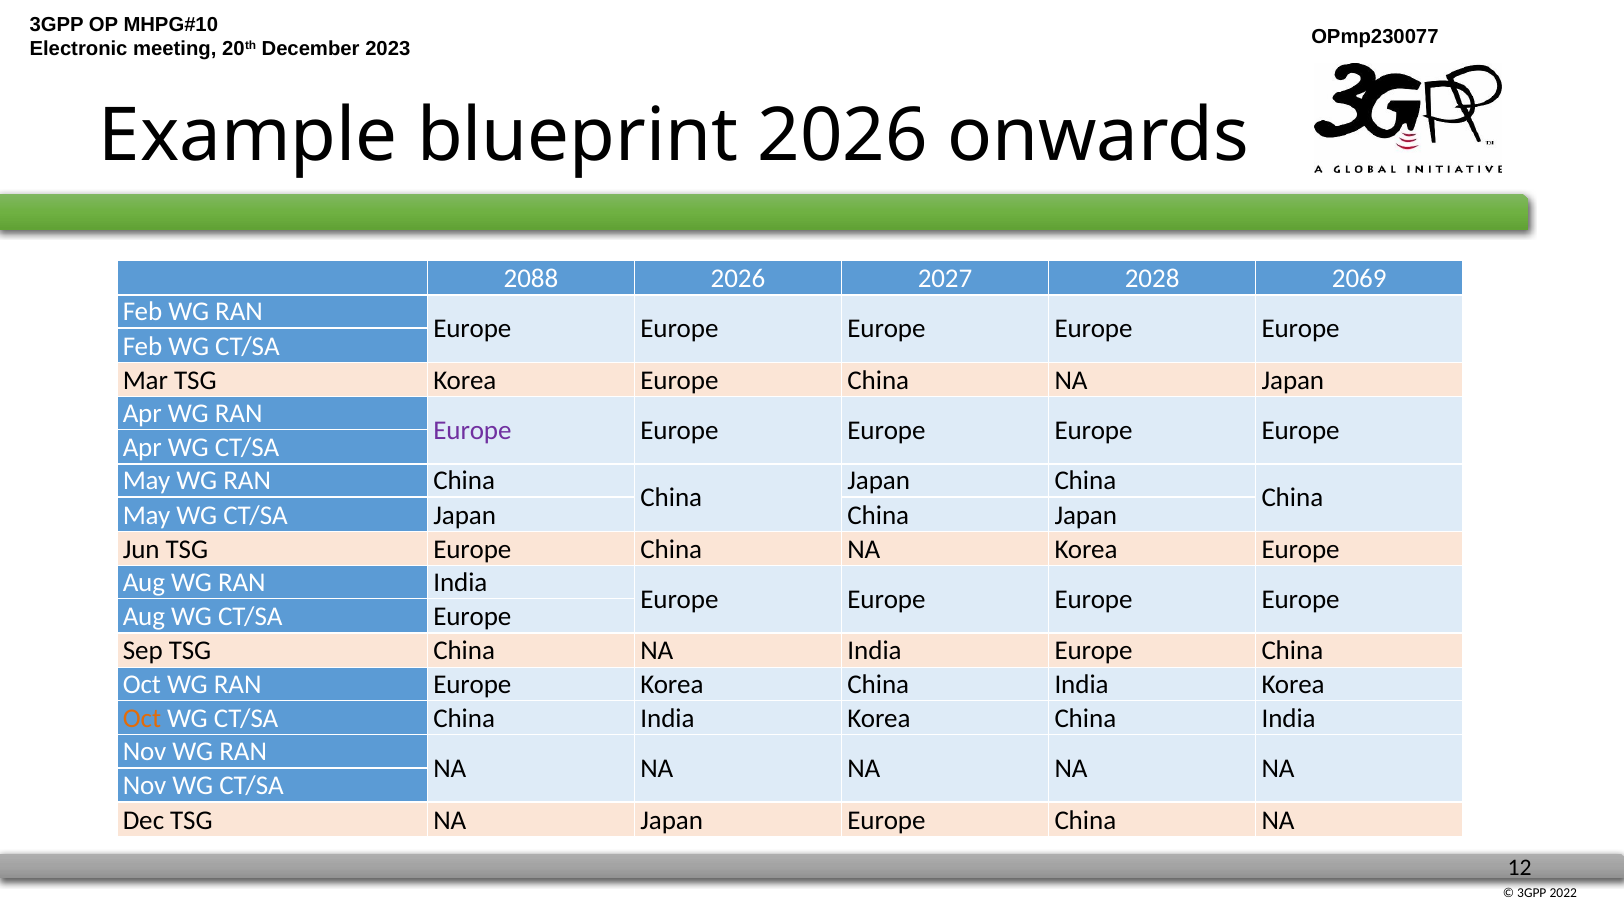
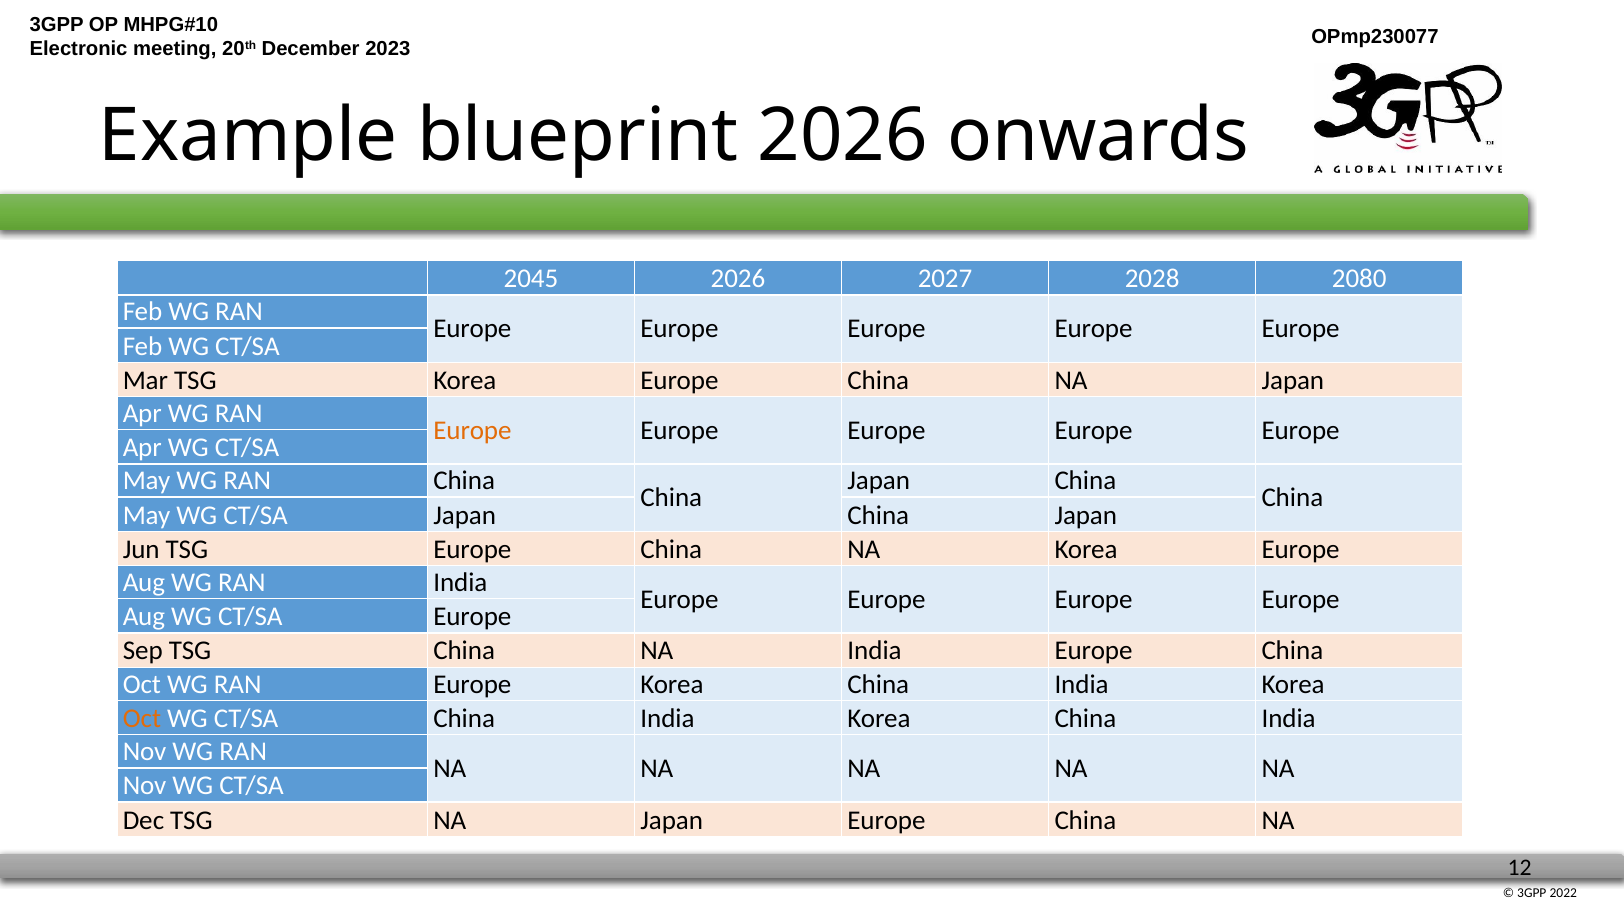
2088: 2088 -> 2045
2069: 2069 -> 2080
Europe at (472, 431) colour: purple -> orange
